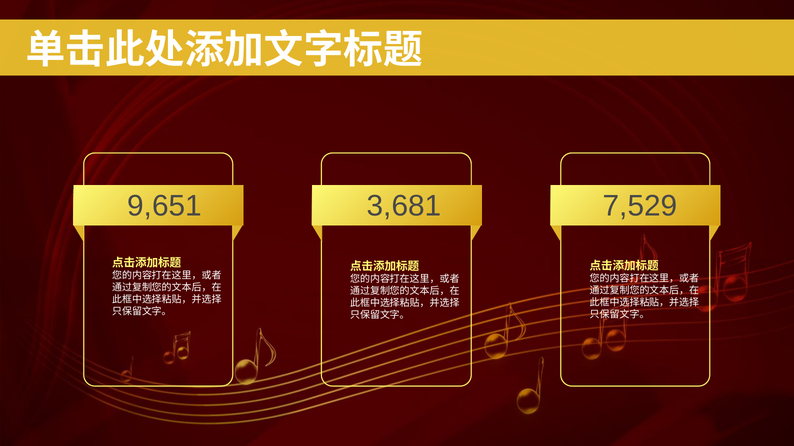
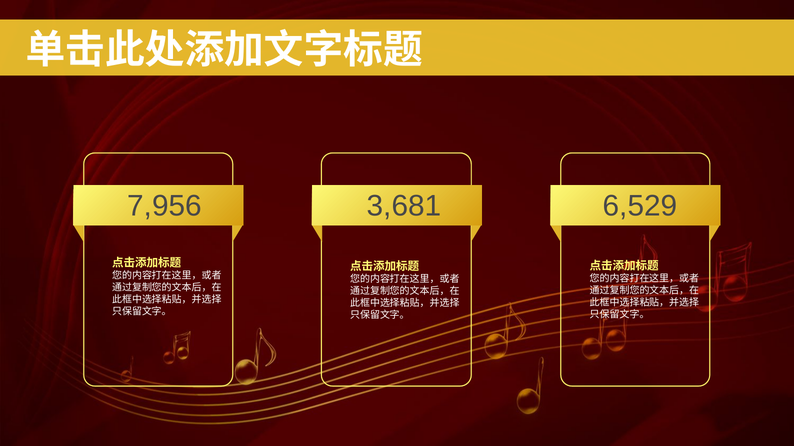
9,651: 9,651 -> 7,956
7,529: 7,529 -> 6,529
